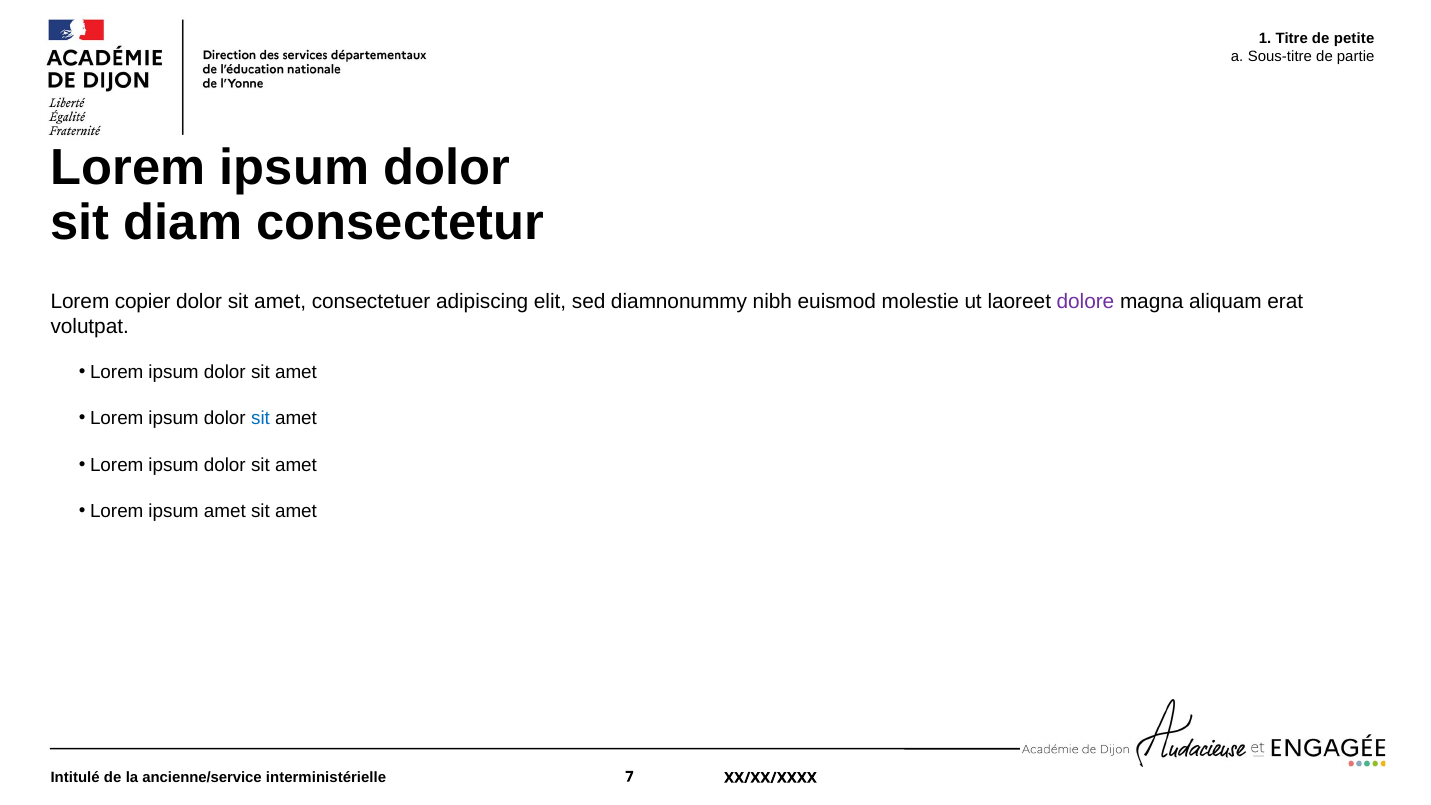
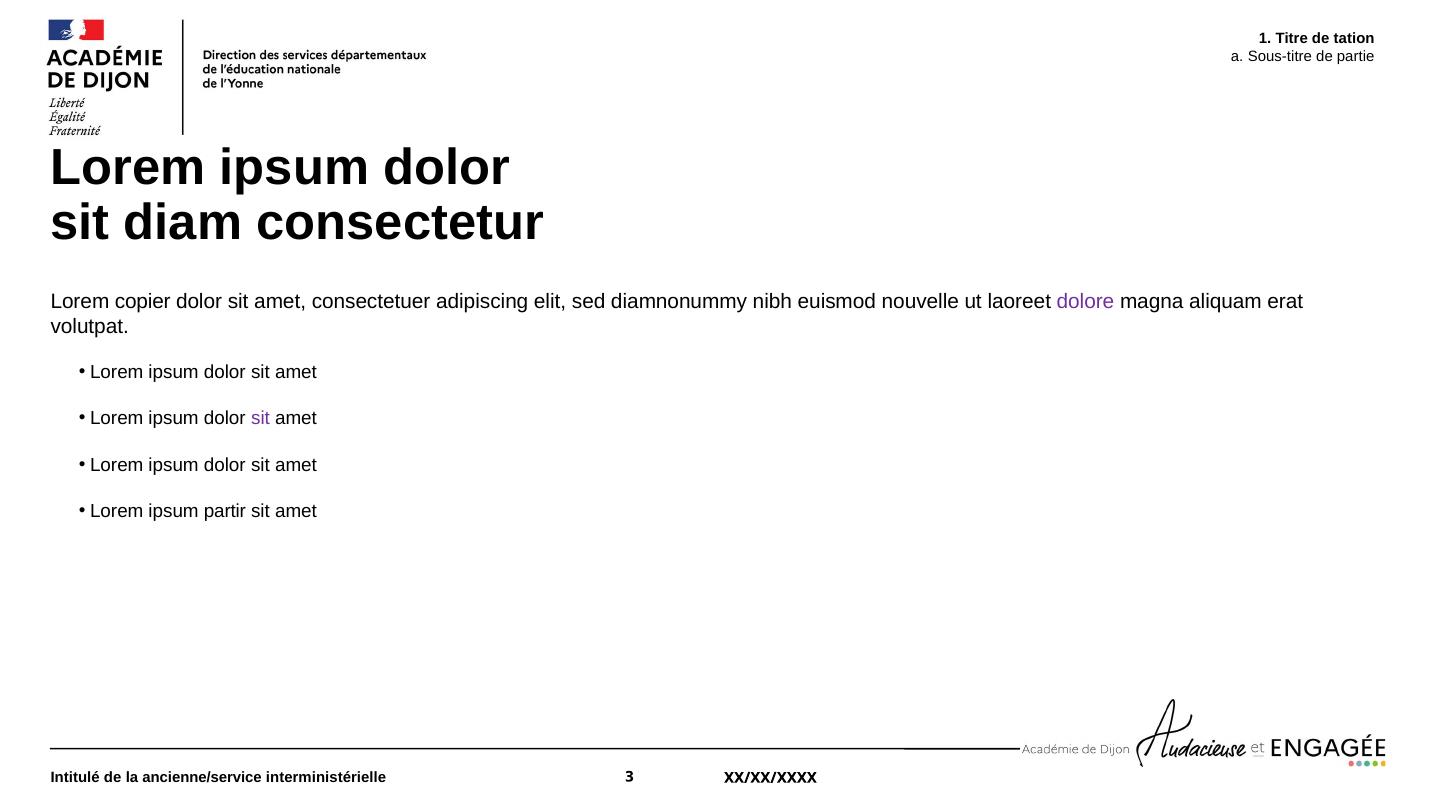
petite: petite -> tation
molestie: molestie -> nouvelle
sit at (261, 418) colour: blue -> purple
ipsum amet: amet -> partir
7: 7 -> 3
